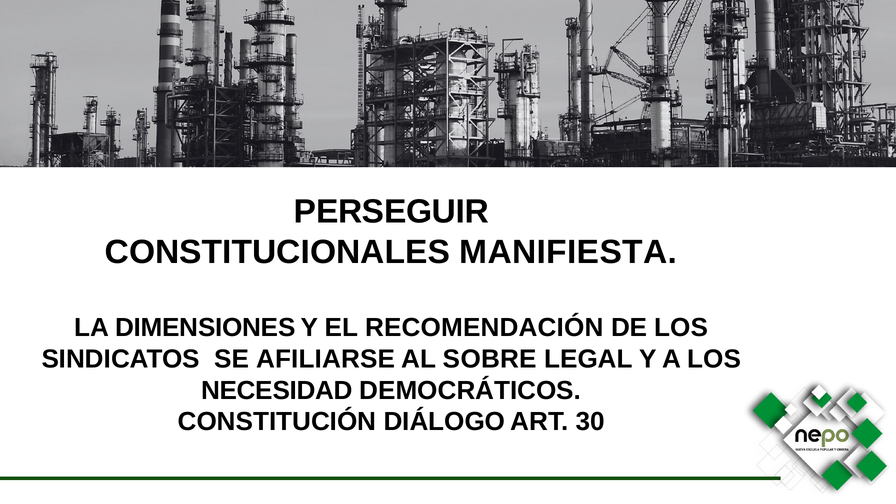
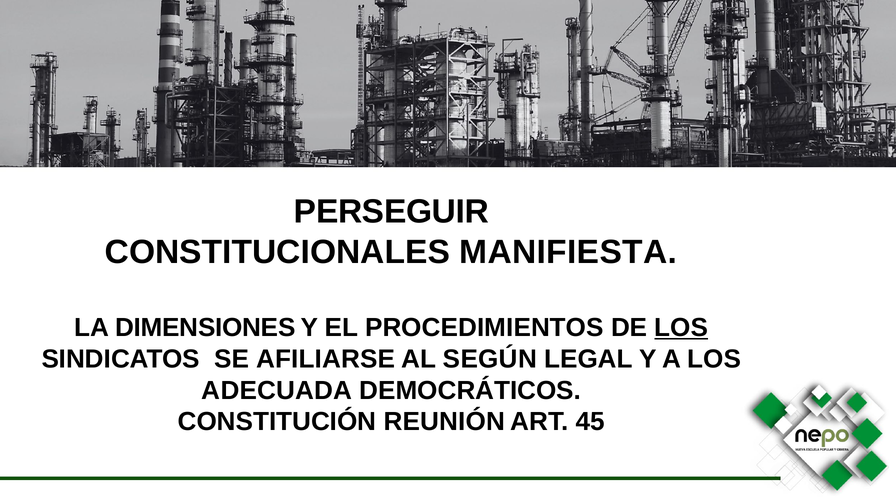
RECOMENDACIÓN: RECOMENDACIÓN -> PROCEDIMIENTOS
LOS at (681, 328) underline: none -> present
SOBRE: SOBRE -> SEGÚN
NECESIDAD: NECESIDAD -> ADECUADA
DIÁLOGO: DIÁLOGO -> REUNIÓN
30: 30 -> 45
